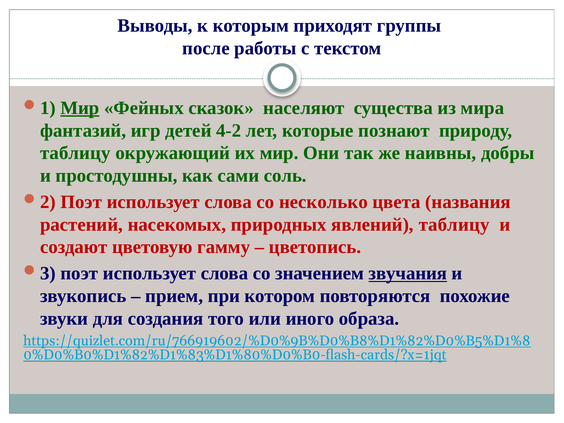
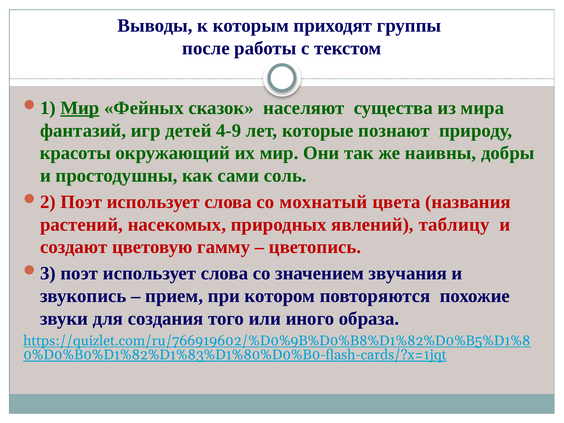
4-2: 4-2 -> 4-9
таблицу at (75, 153): таблицу -> красоты
несколько: несколько -> мохнатый
звучания underline: present -> none
